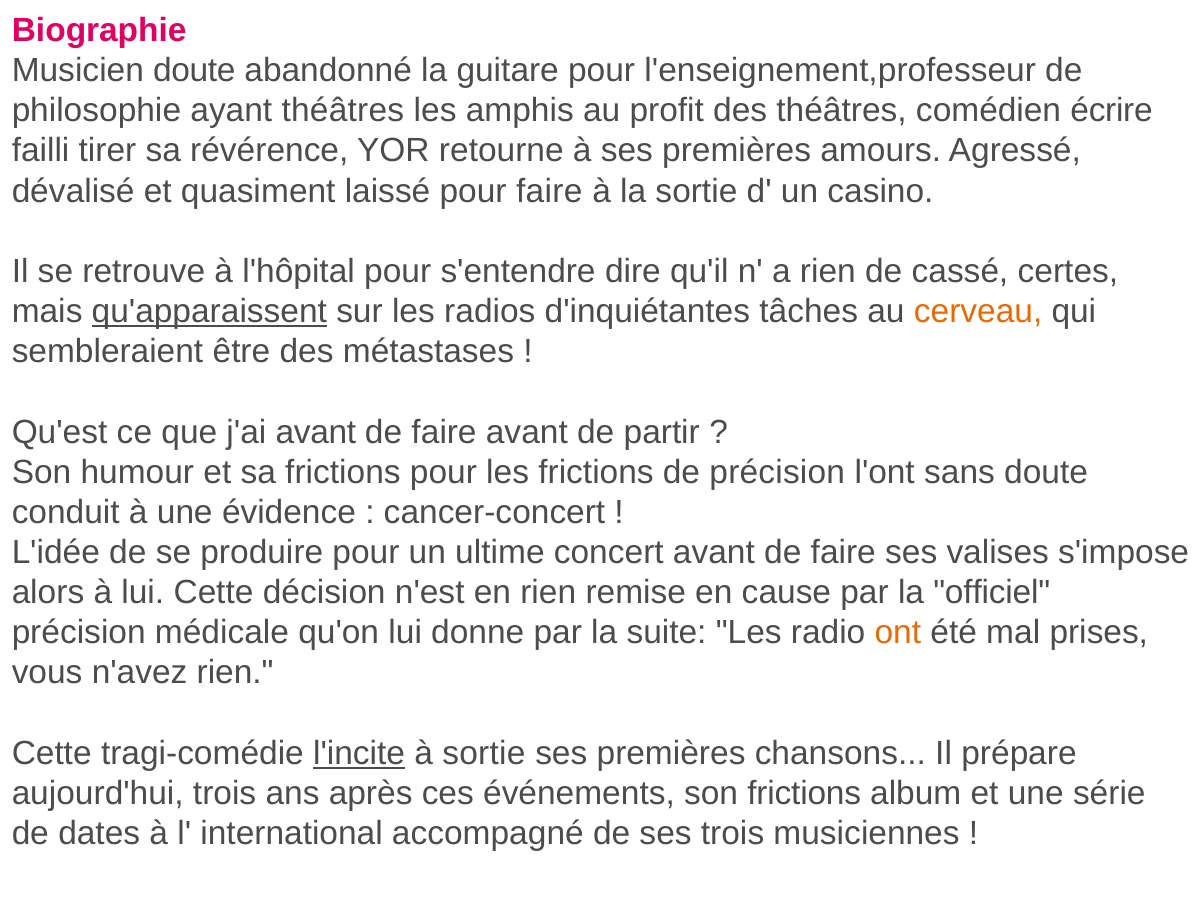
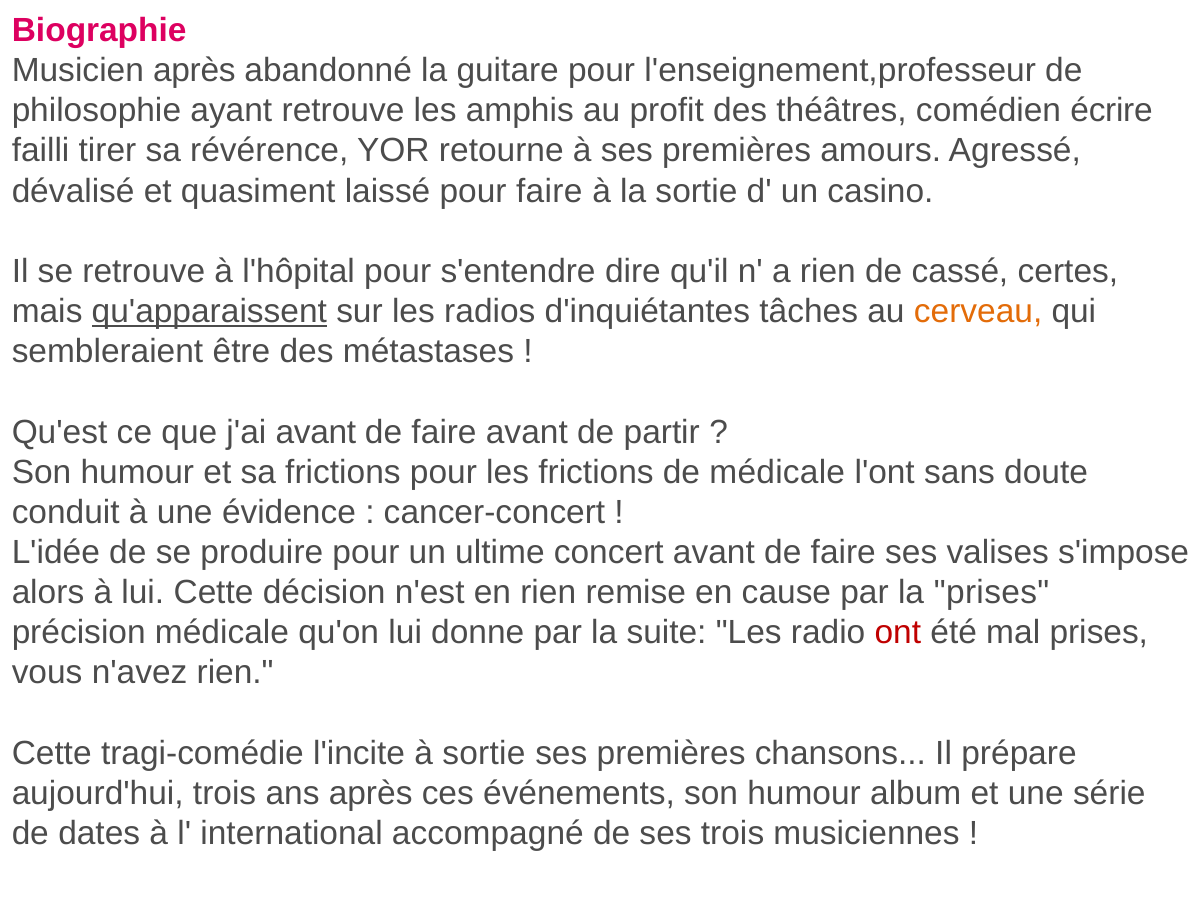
Musicien doute: doute -> après
ayant théâtres: théâtres -> retrouve
de précision: précision -> médicale
la officiel: officiel -> prises
ont colour: orange -> red
l'incite underline: present -> none
événements son frictions: frictions -> humour
